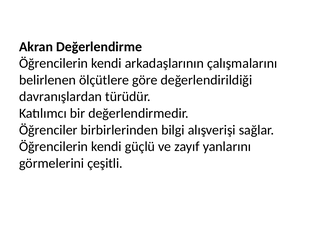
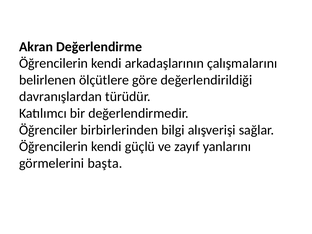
çeşitli: çeşitli -> başta
